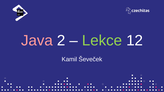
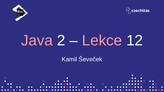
Lekce colour: light green -> pink
